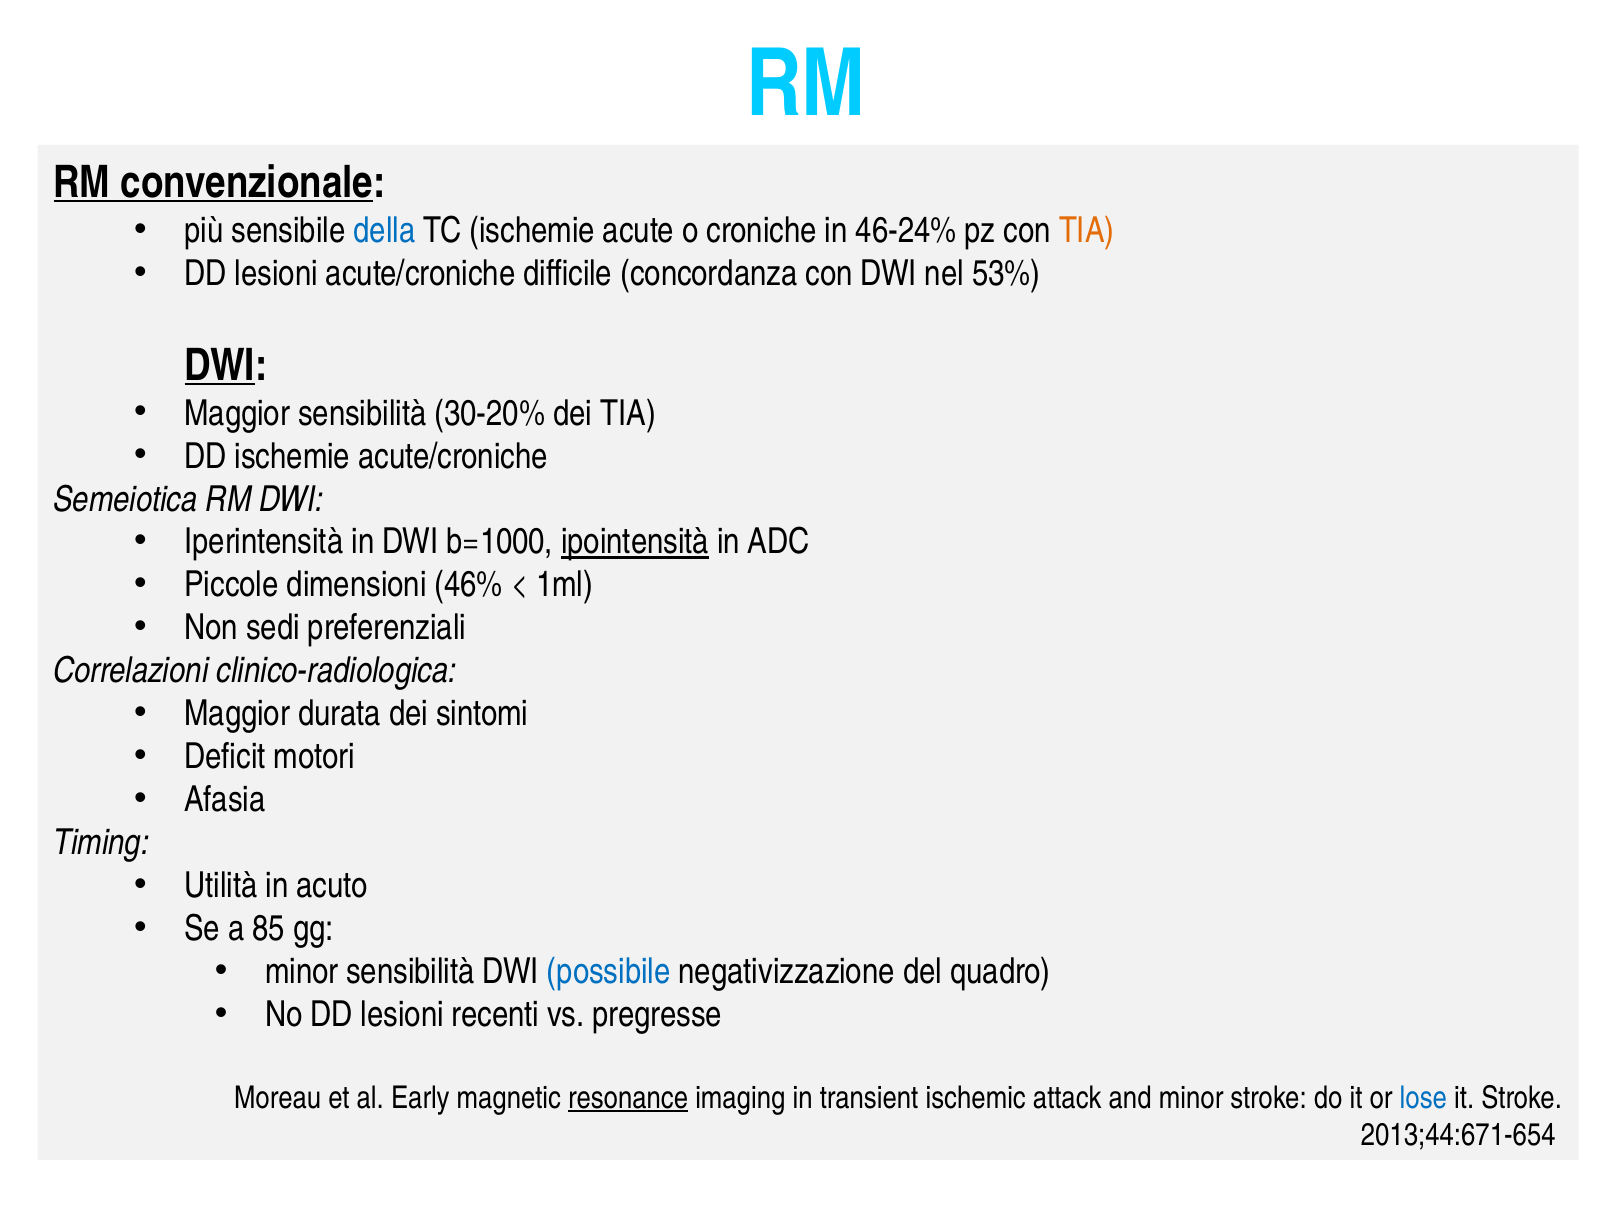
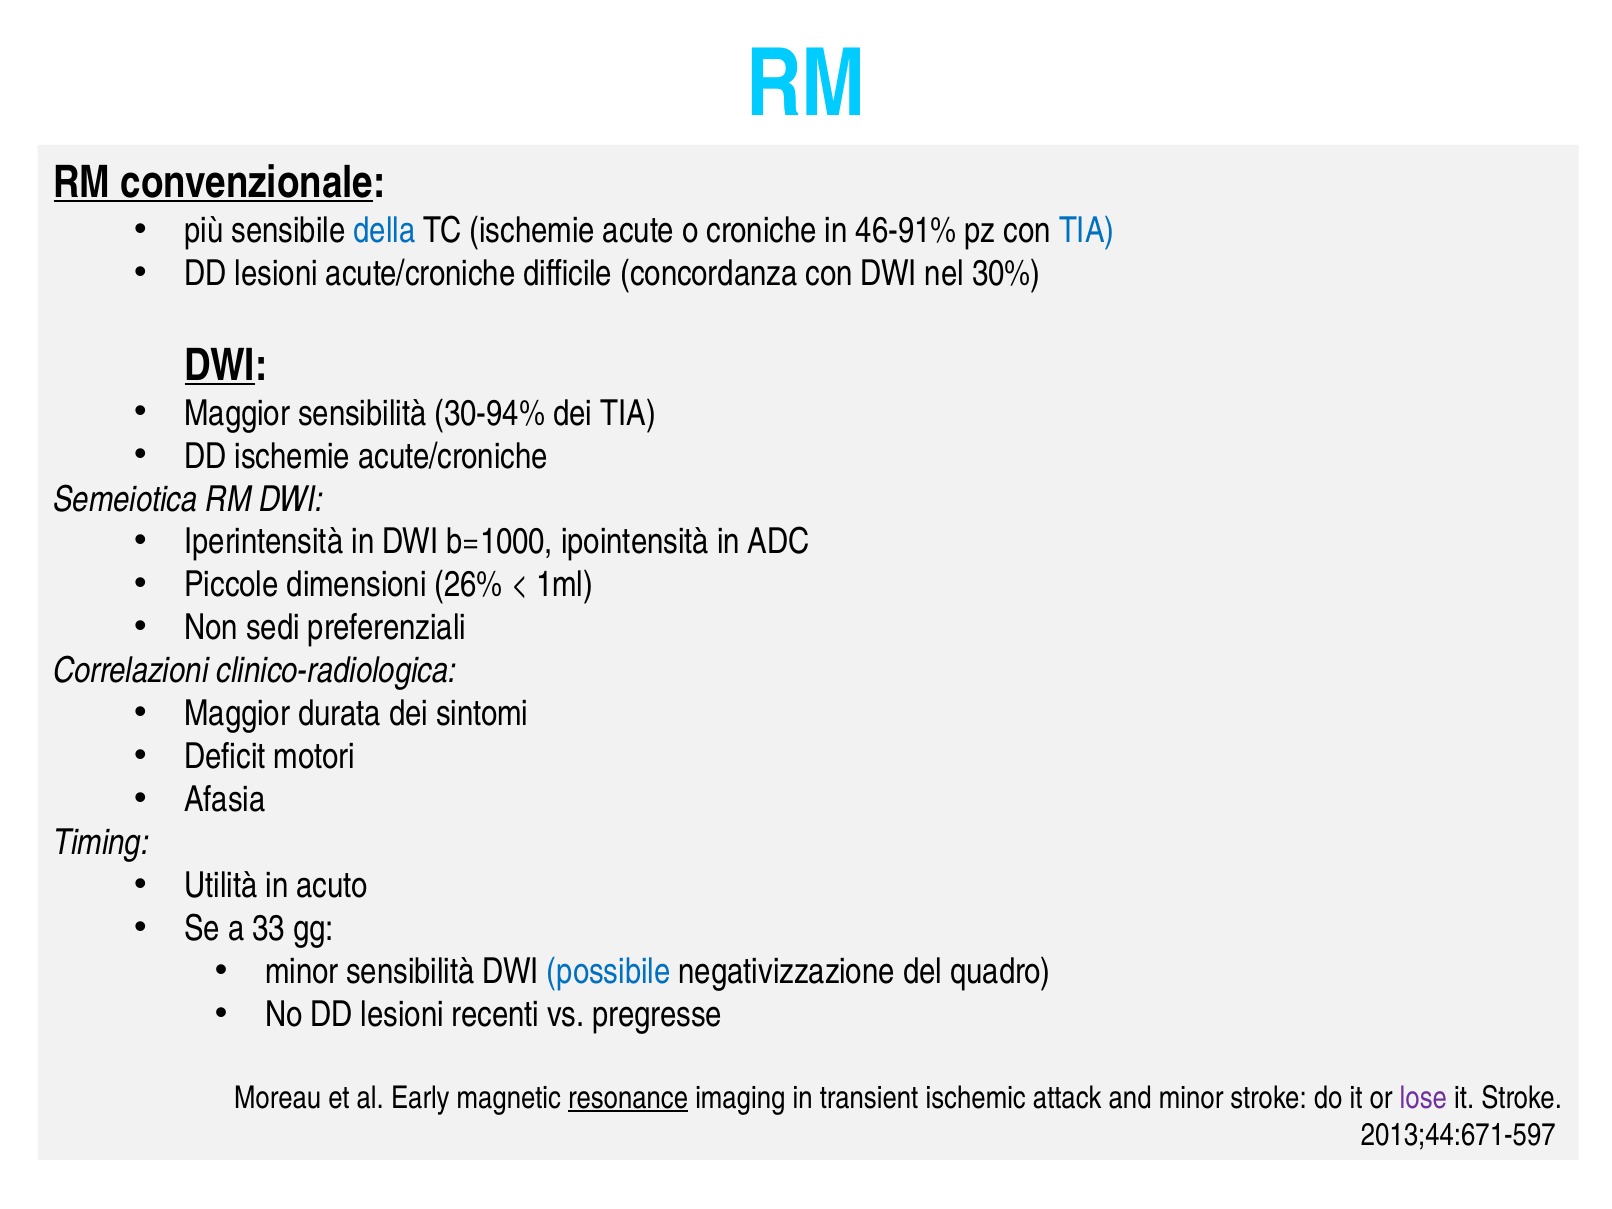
46-24%: 46-24% -> 46-91%
TIA at (1087, 231) colour: orange -> blue
53%: 53% -> 30%
30-20%: 30-20% -> 30-94%
ipointensità underline: present -> none
46%: 46% -> 26%
85: 85 -> 33
lose colour: blue -> purple
2013;44:671-654: 2013;44:671-654 -> 2013;44:671-597
